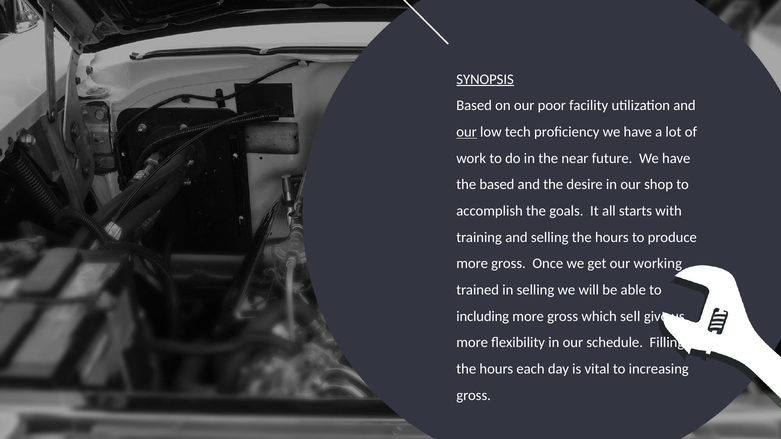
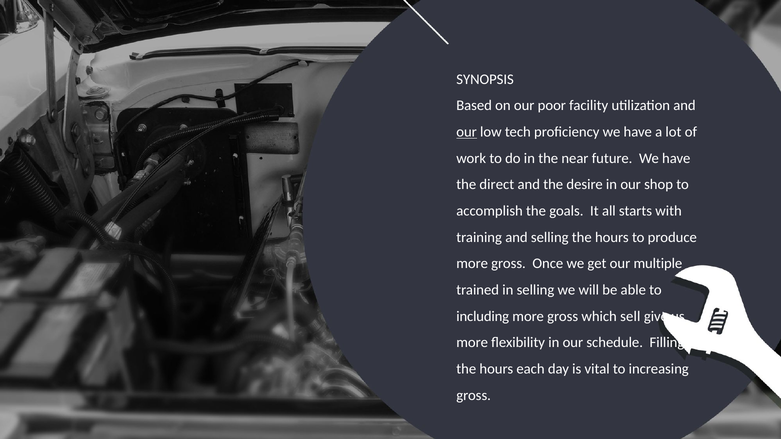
SYNOPSIS underline: present -> none
the based: based -> direct
working: working -> multiple
